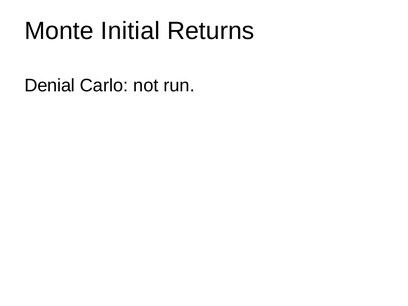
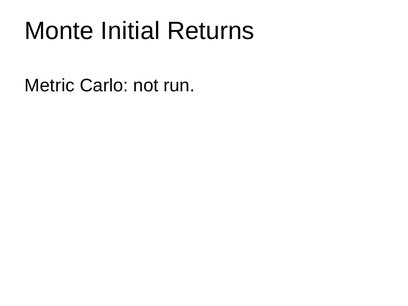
Denial: Denial -> Metric
